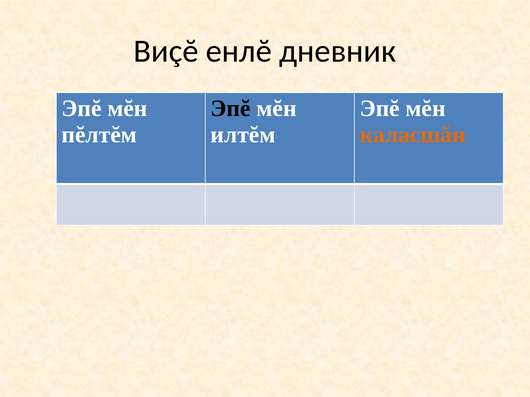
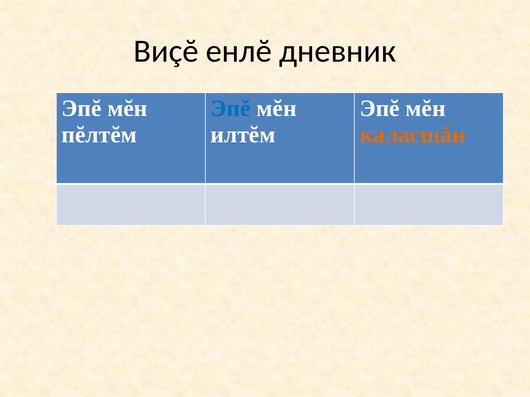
Эпĕ at (231, 109) colour: black -> blue
